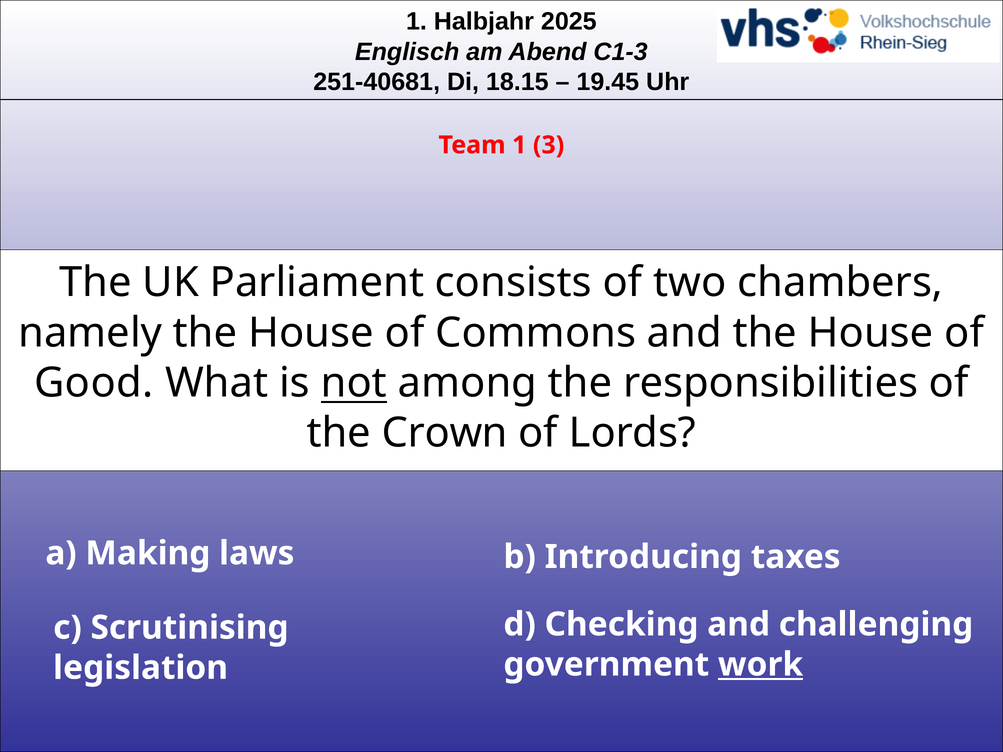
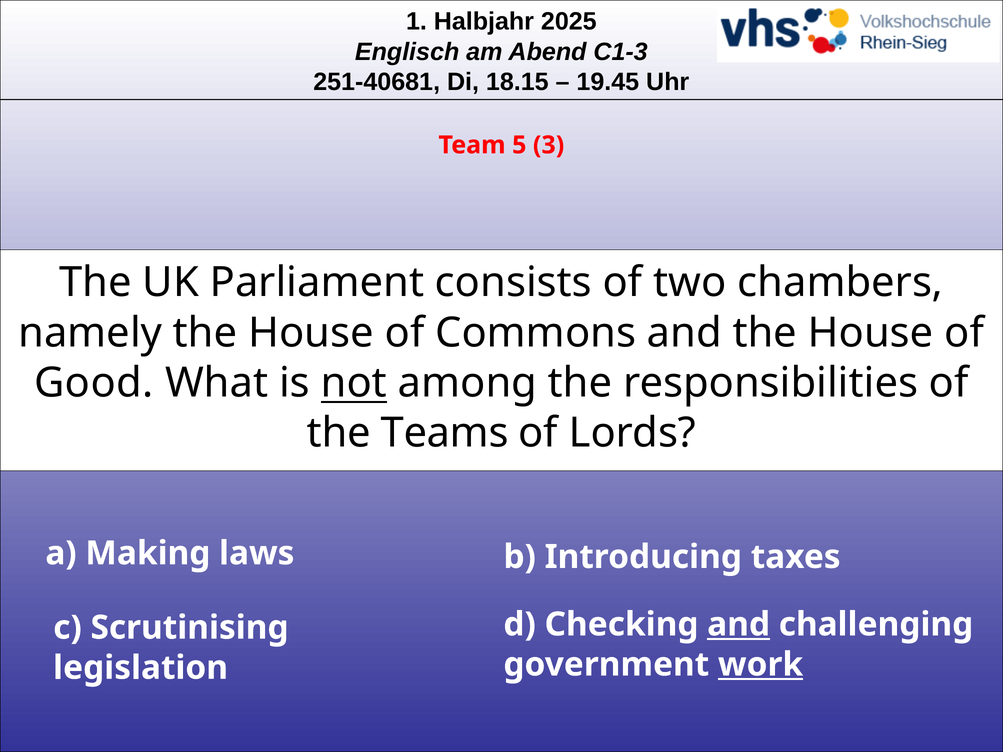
Team 1: 1 -> 5
Crown: Crown -> Teams
and at (739, 625) underline: none -> present
